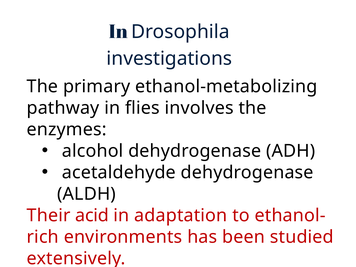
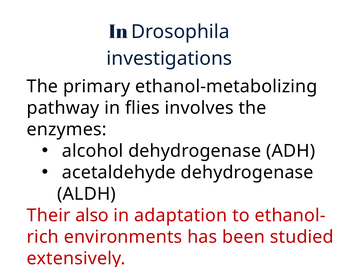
acid: acid -> also
